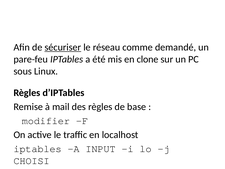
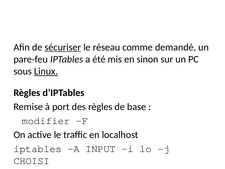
en clone: clone -> sinon
Linux underline: none -> present
à mail: mail -> port
